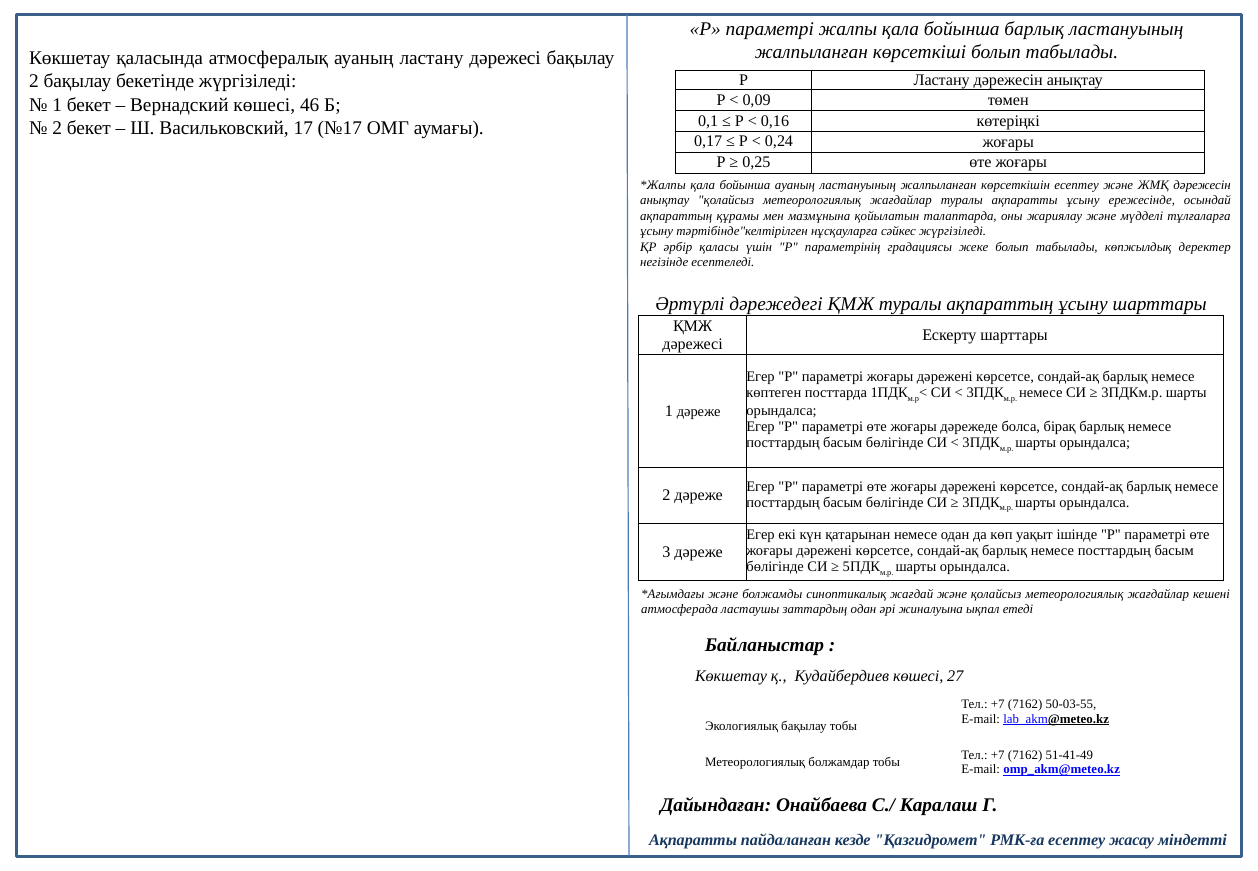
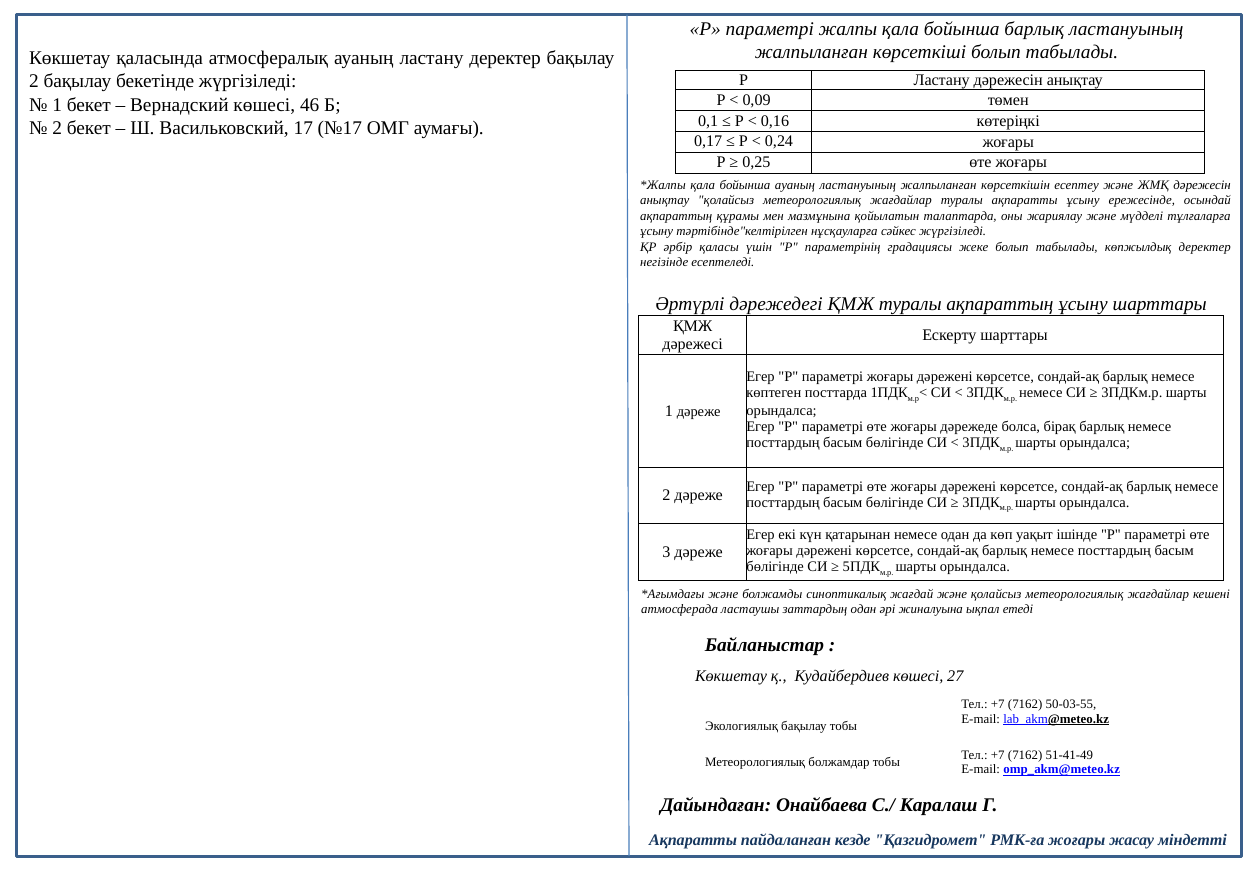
ластану дәрежесі: дәрежесі -> деректер
РМК-ға есептеу: есептеу -> жоғары
